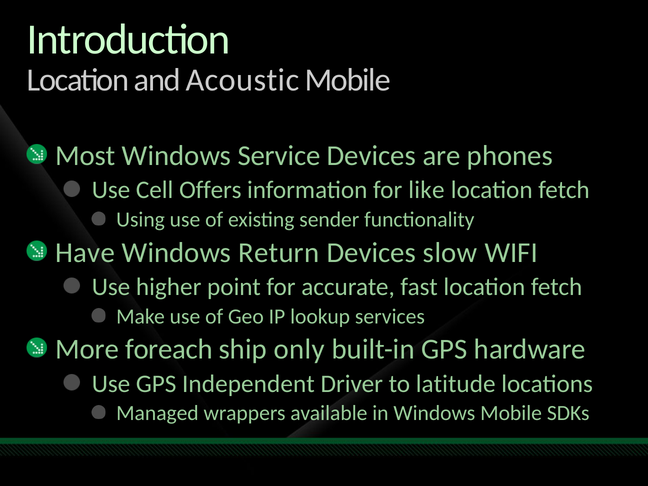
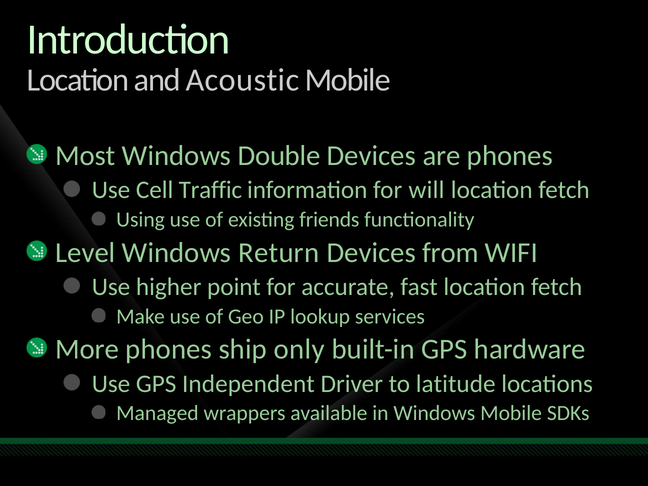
Service: Service -> Double
Offers: Offers -> Traffic
like: like -> will
sender: sender -> friends
Have: Have -> Level
slow: slow -> from
More foreach: foreach -> phones
